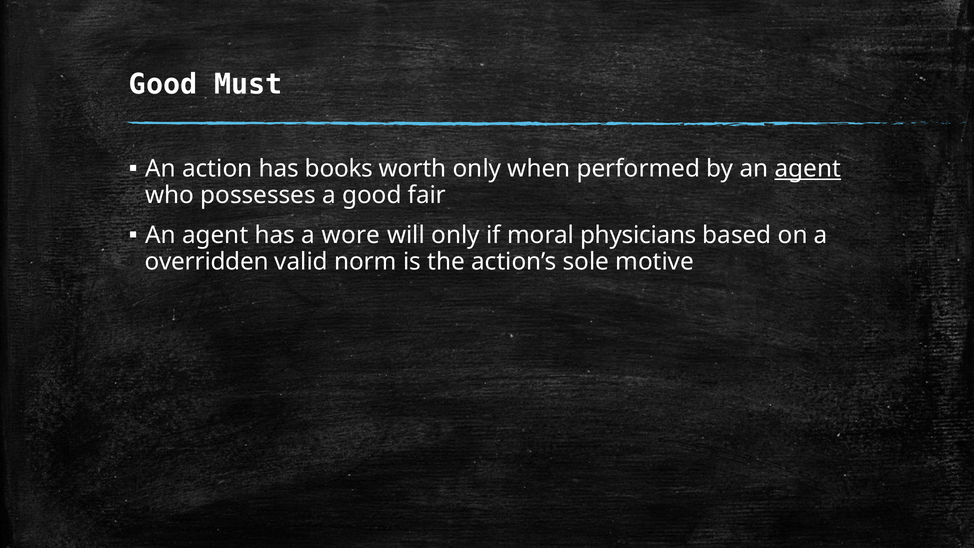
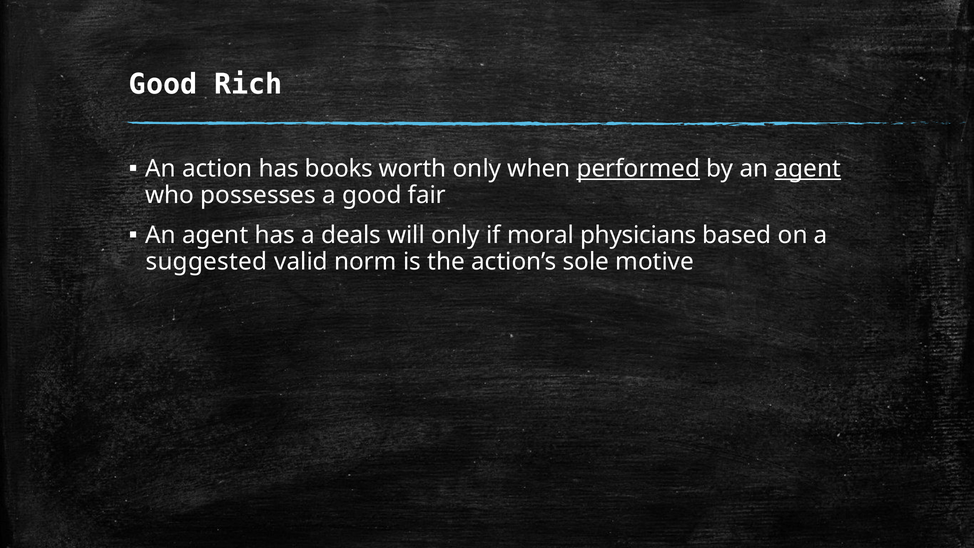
Must: Must -> Rich
performed underline: none -> present
wore: wore -> deals
overridden: overridden -> suggested
